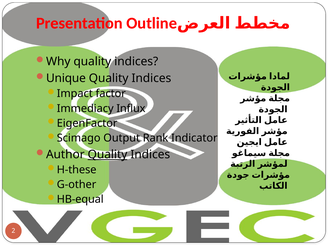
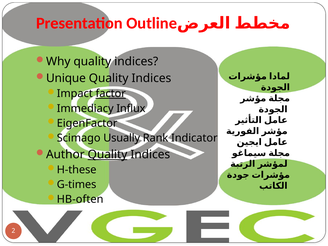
factor underline: none -> present
Output: Output -> Usually
G-other: G-other -> G-times
HB-equal: HB-equal -> HB-often
